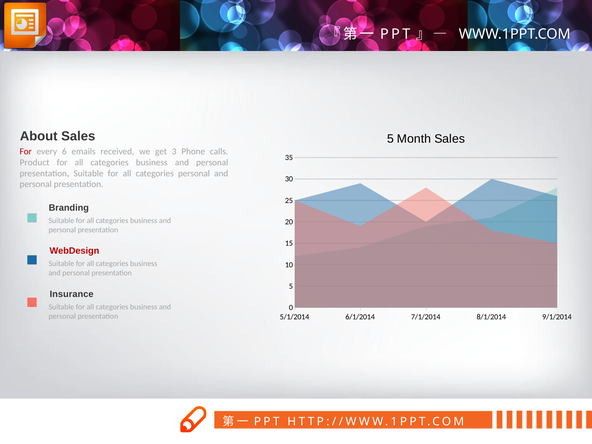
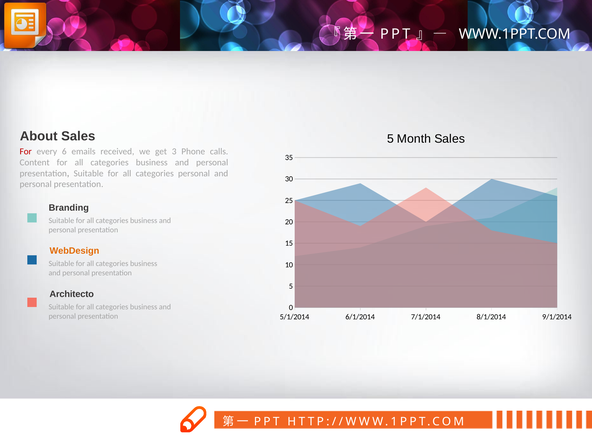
Product: Product -> Content
WebDesign colour: red -> orange
Insurance: Insurance -> Architecto
